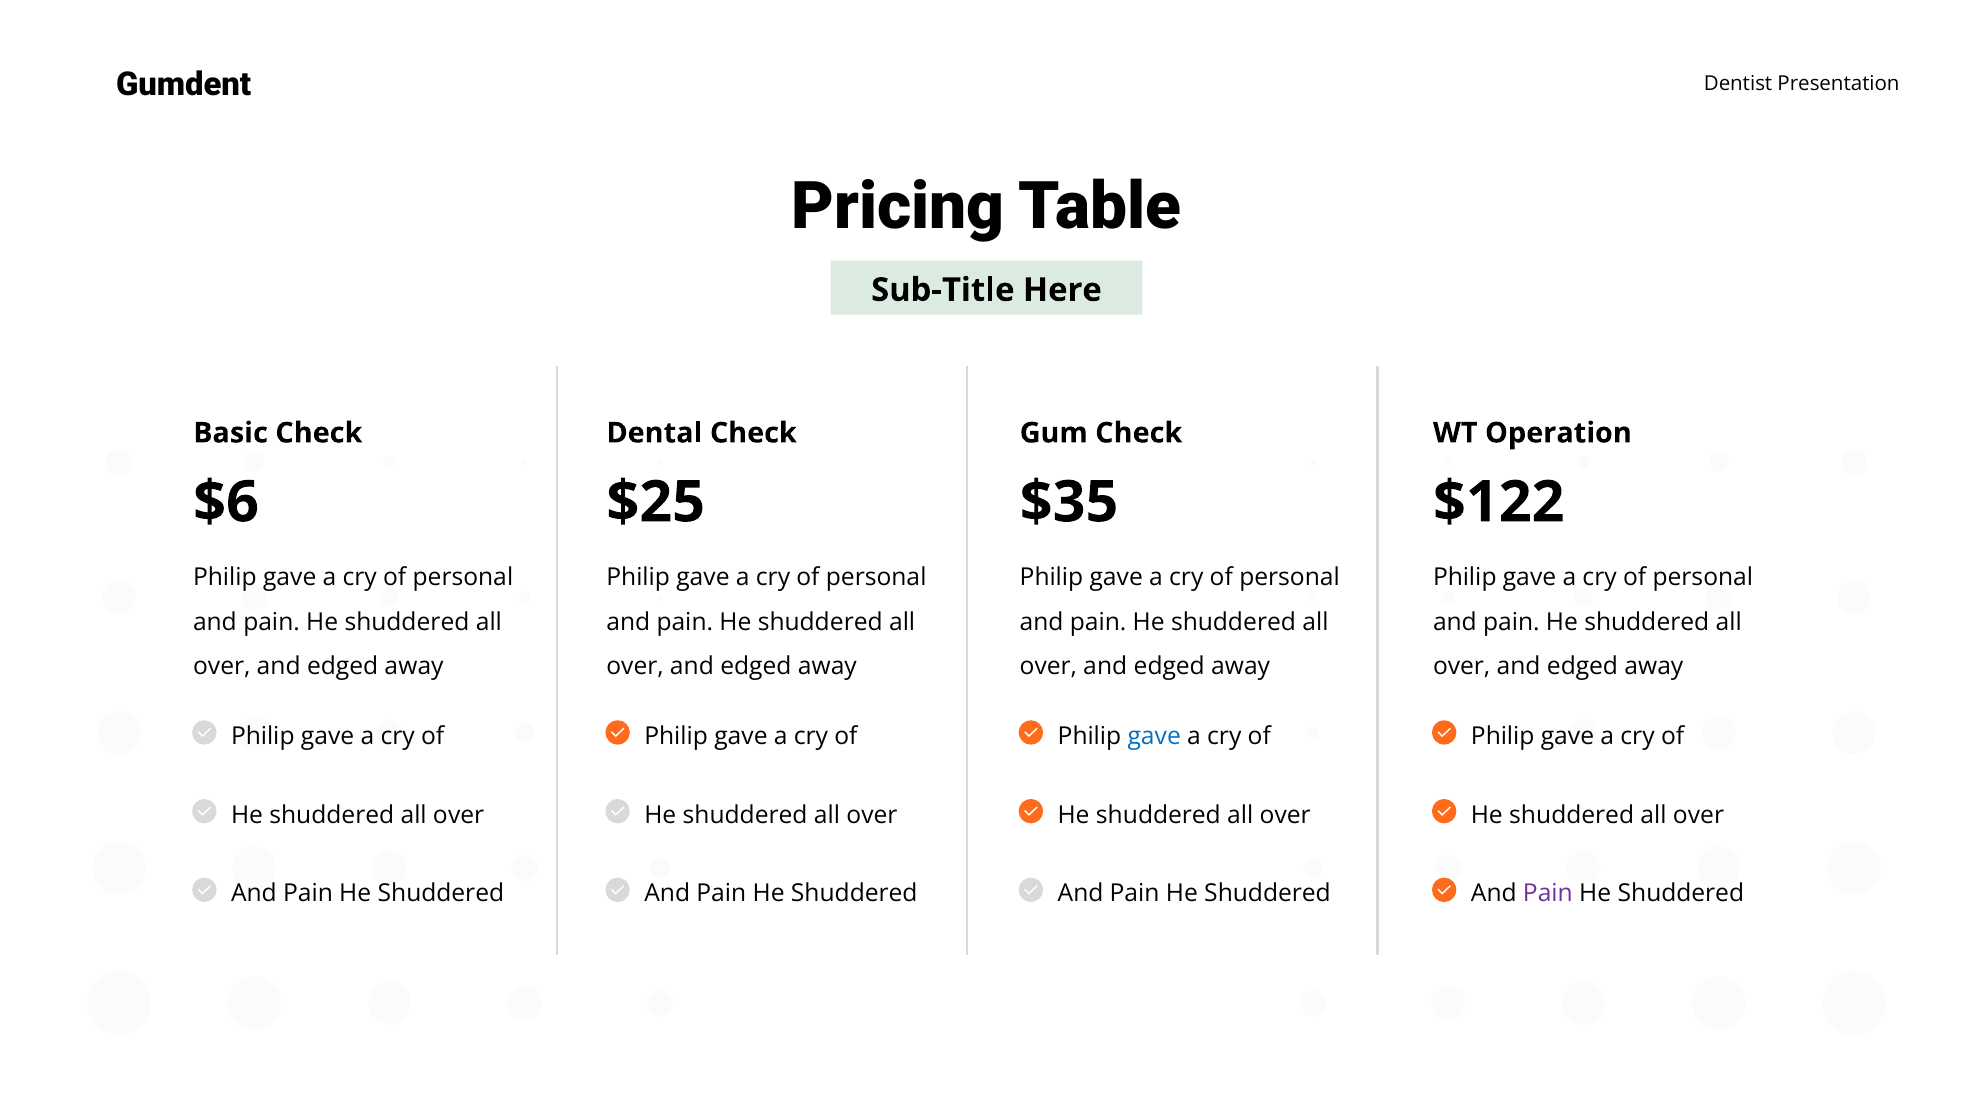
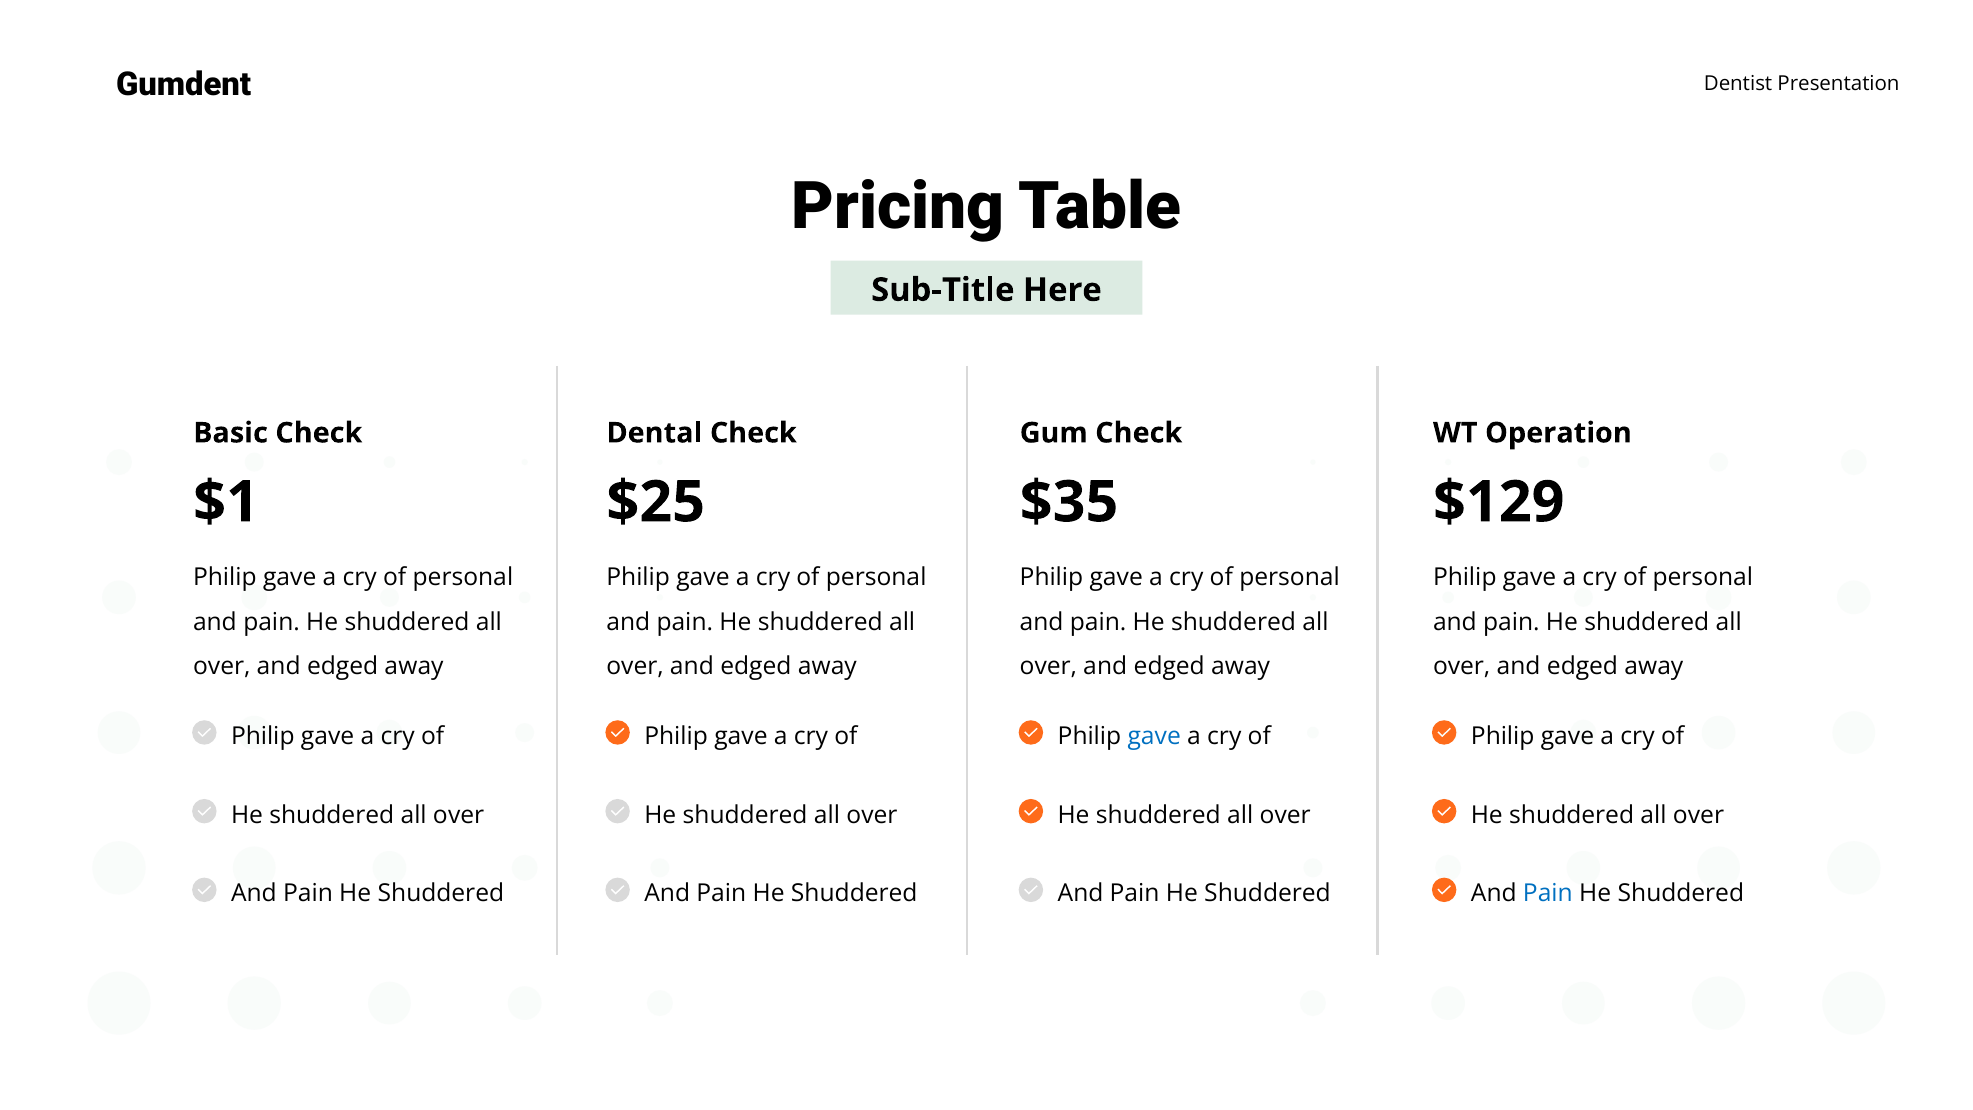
$6: $6 -> $1
$122: $122 -> $129
Pain at (1548, 894) colour: purple -> blue
